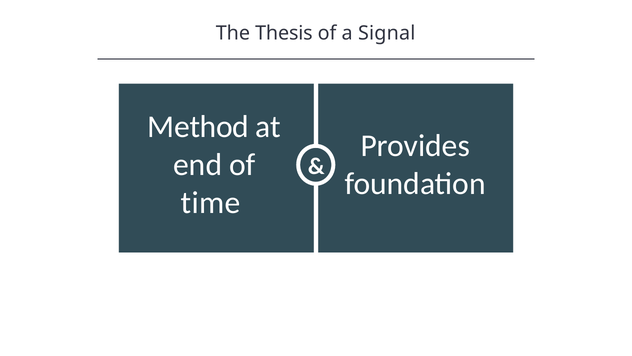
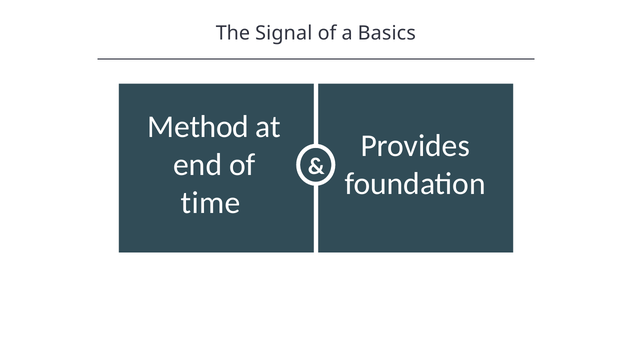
Thesis: Thesis -> Signal
Signal: Signal -> Basics
